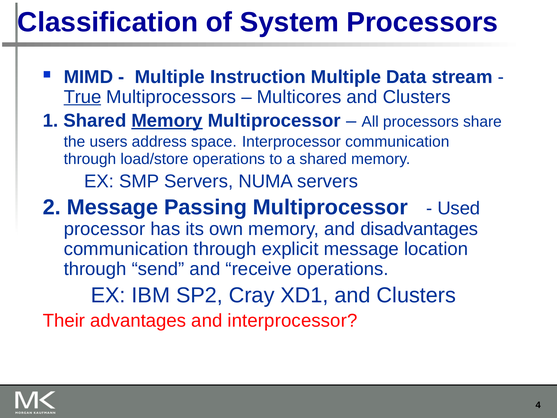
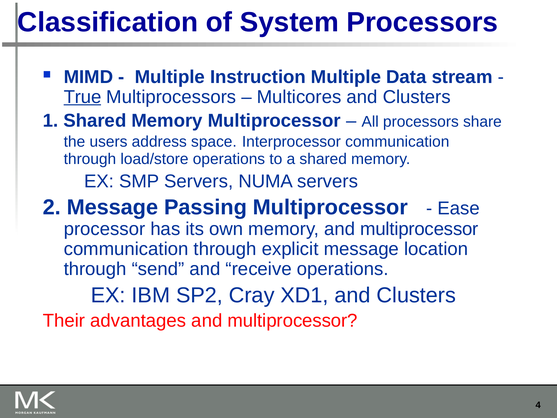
Memory at (167, 121) underline: present -> none
Used: Used -> Ease
memory and disadvantages: disadvantages -> multiprocessor
advantages and interprocessor: interprocessor -> multiprocessor
